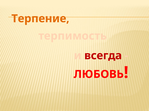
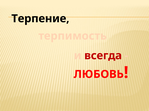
Терпение colour: orange -> black
